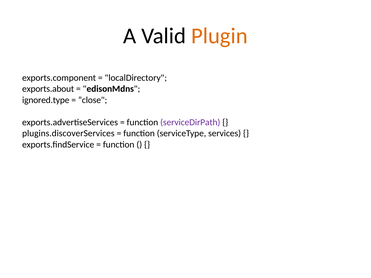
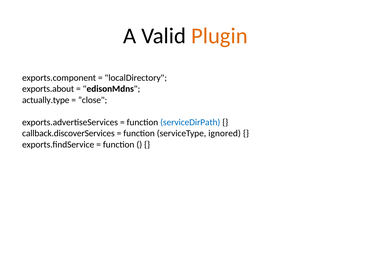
ignored.type: ignored.type -> actually.type
serviceDirPath colour: purple -> blue
plugins.discoverServices: plugins.discoverServices -> callback.discoverServices
services: services -> ignored
